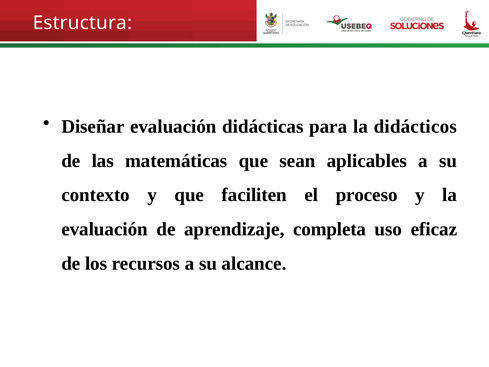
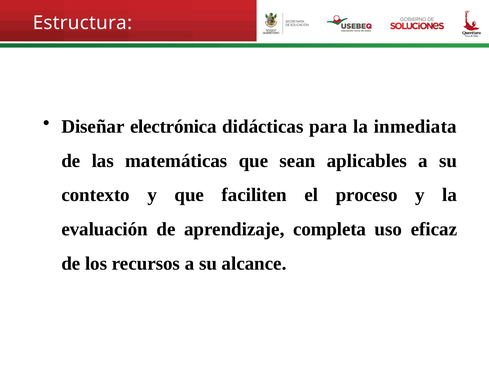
Diseñar evaluación: evaluación -> electrónica
didácticos: didácticos -> inmediata
